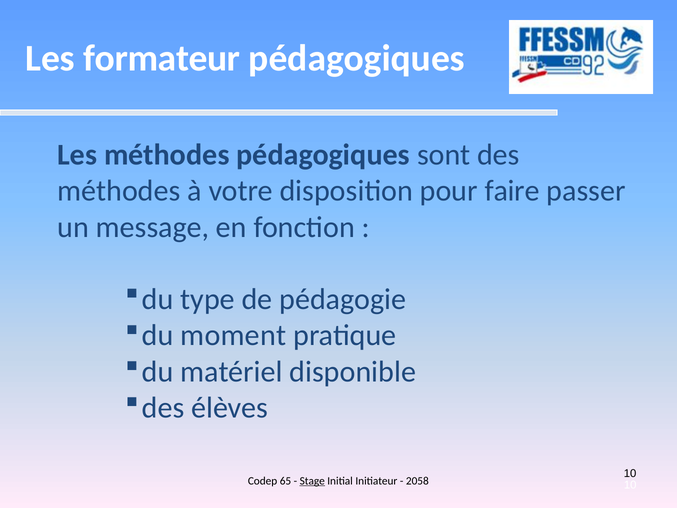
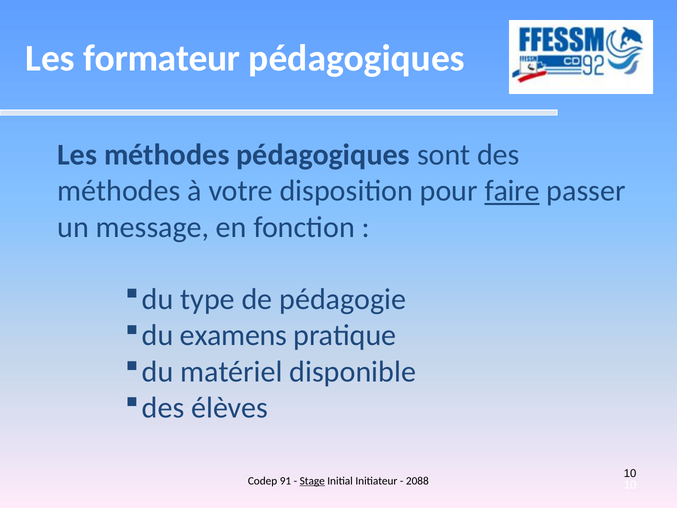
faire underline: none -> present
moment: moment -> examens
65: 65 -> 91
2058: 2058 -> 2088
